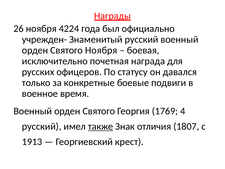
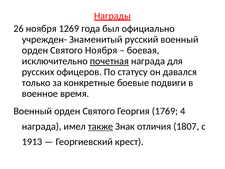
4224: 4224 -> 1269
почетная underline: none -> present
русский at (42, 126): русский -> награда
